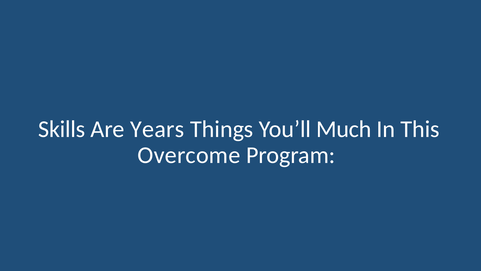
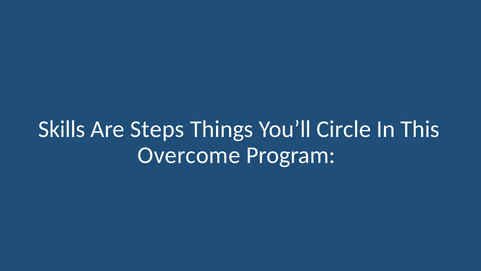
Years: Years -> Steps
Much: Much -> Circle
